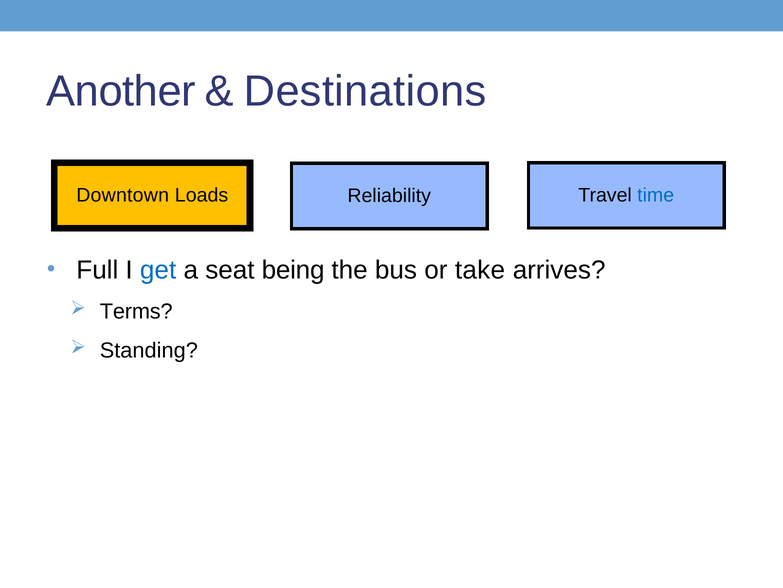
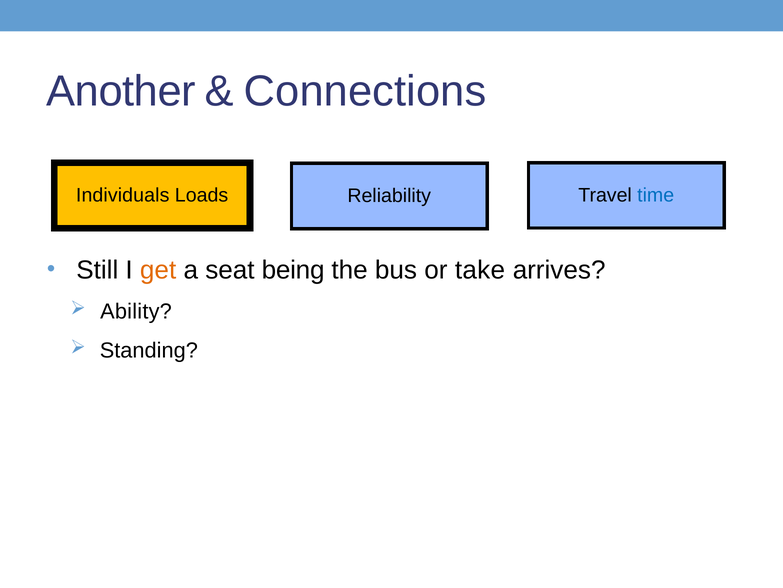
Destinations: Destinations -> Connections
Downtown: Downtown -> Individuals
Full: Full -> Still
get colour: blue -> orange
Terms: Terms -> Ability
